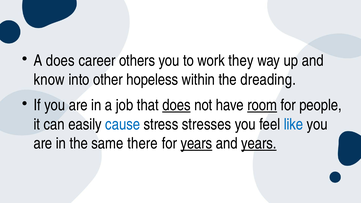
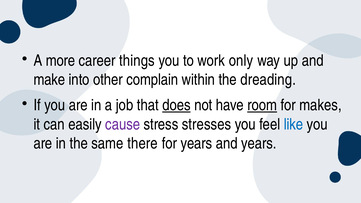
A does: does -> more
others: others -> things
they: they -> only
know: know -> make
hopeless: hopeless -> complain
people: people -> makes
cause colour: blue -> purple
years at (196, 143) underline: present -> none
years at (259, 143) underline: present -> none
